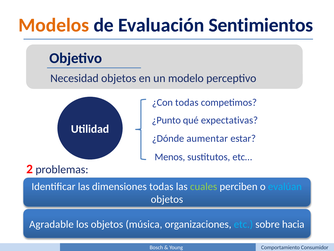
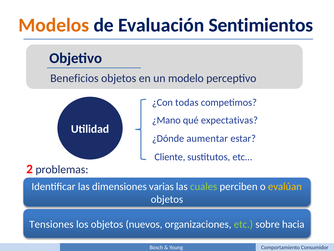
Necesidad: Necesidad -> Beneficios
¿Punto: ¿Punto -> ¿Mano
Menos: Menos -> Cliente
dimensiones todas: todas -> varias
evalúan colour: light blue -> yellow
Agradable: Agradable -> Tensiones
música: música -> nuevos
etc colour: light blue -> light green
